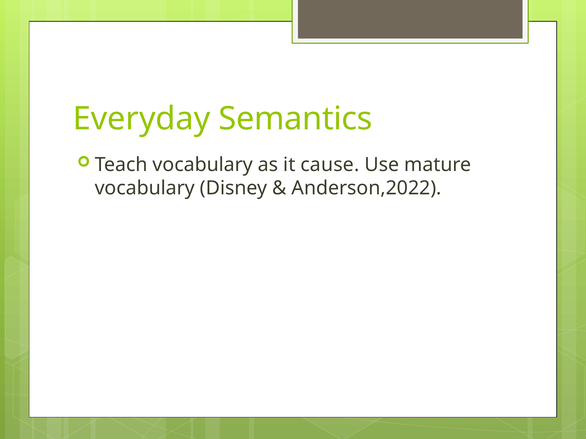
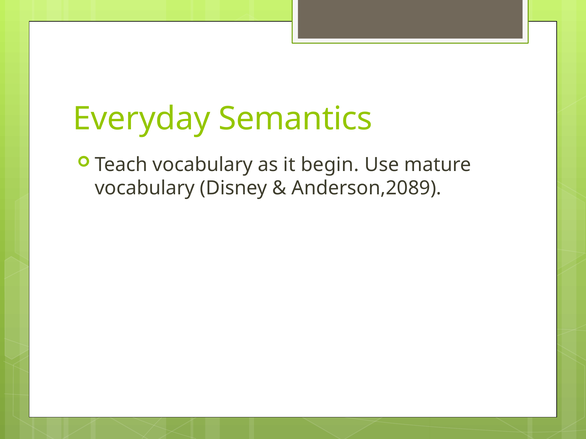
cause: cause -> begin
Anderson,2022: Anderson,2022 -> Anderson,2089
